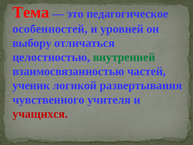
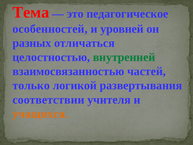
выбору: выбору -> разных
ученик: ученик -> только
чувственного: чувственного -> соответствии
учащихся colour: red -> orange
